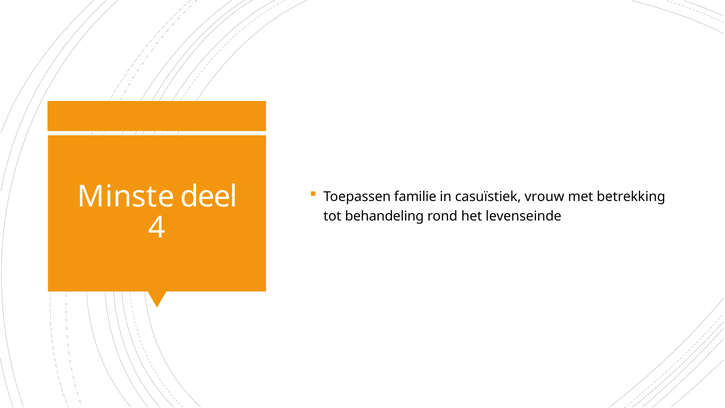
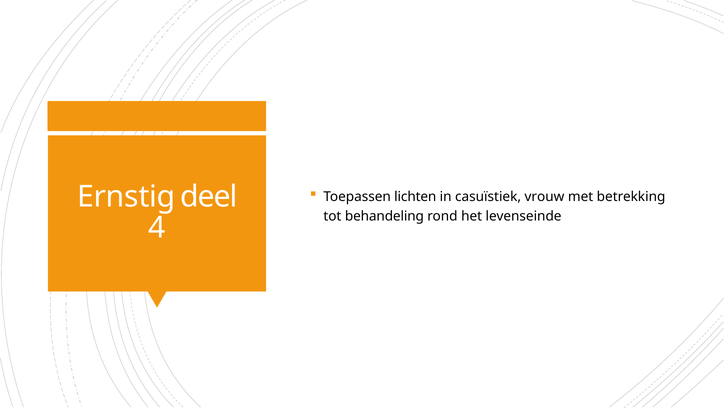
Minste: Minste -> Ernstig
familie: familie -> lichten
